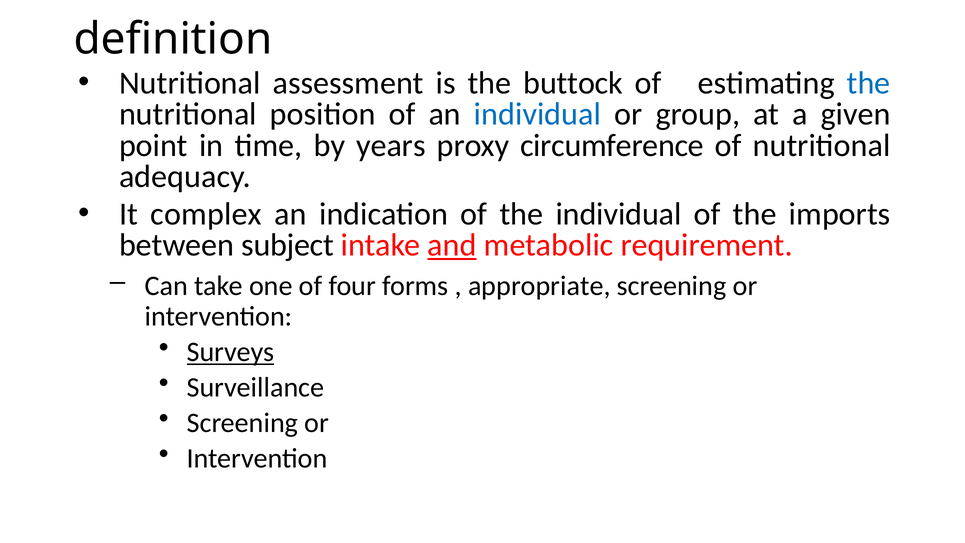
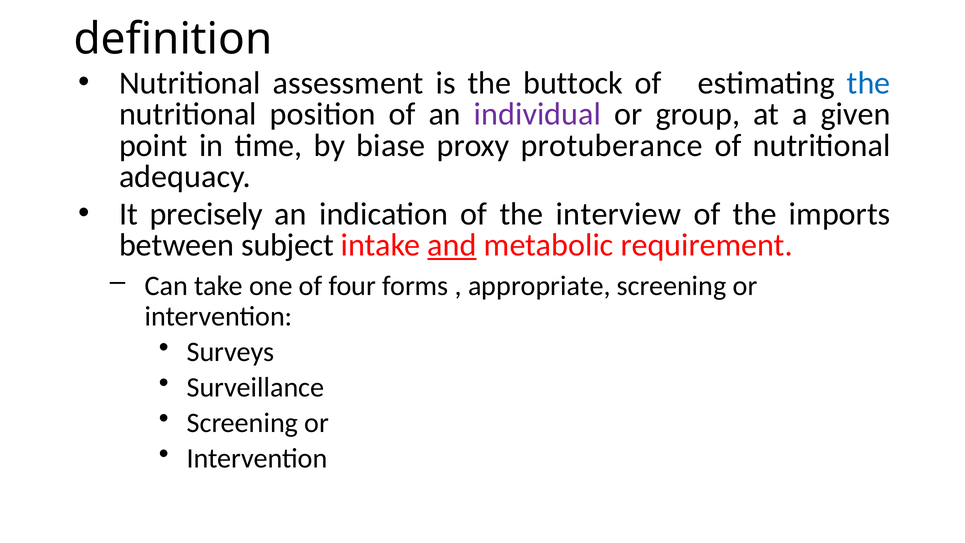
individual at (537, 114) colour: blue -> purple
years: years -> biase
circumference: circumference -> protuberance
complex: complex -> precisely
the individual: individual -> interview
Surveys underline: present -> none
